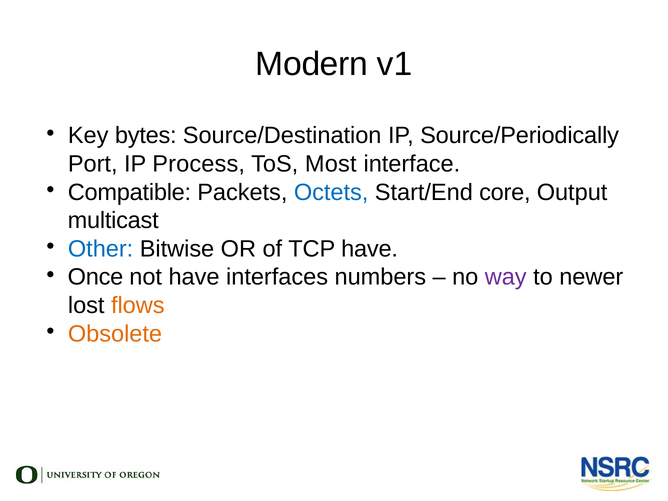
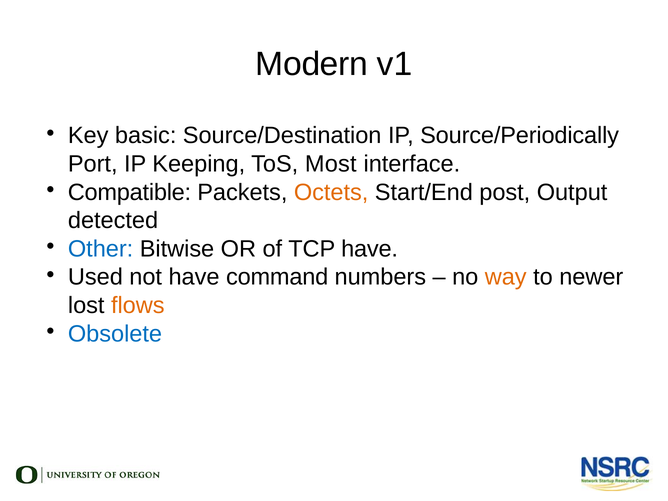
bytes: bytes -> basic
Process: Process -> Keeping
Octets colour: blue -> orange
core: core -> post
multicast: multicast -> detected
Once: Once -> Used
interfaces: interfaces -> command
way colour: purple -> orange
Obsolete colour: orange -> blue
